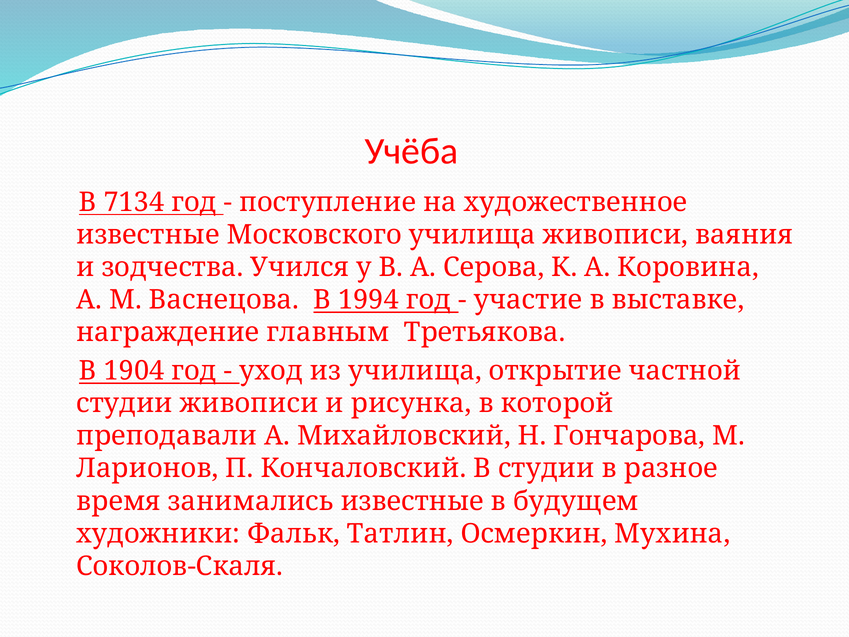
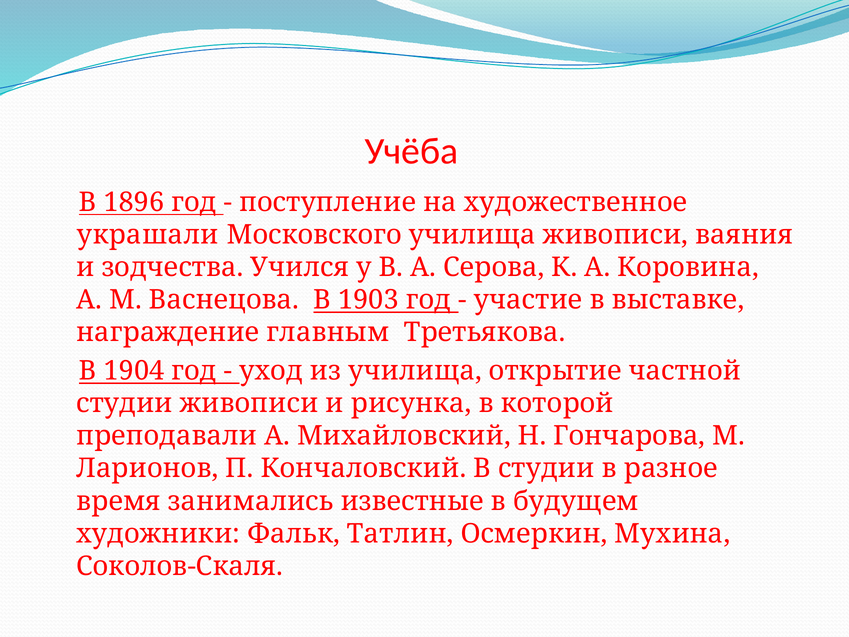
7134: 7134 -> 1896
известные at (148, 235): известные -> украшали
1994: 1994 -> 1903
